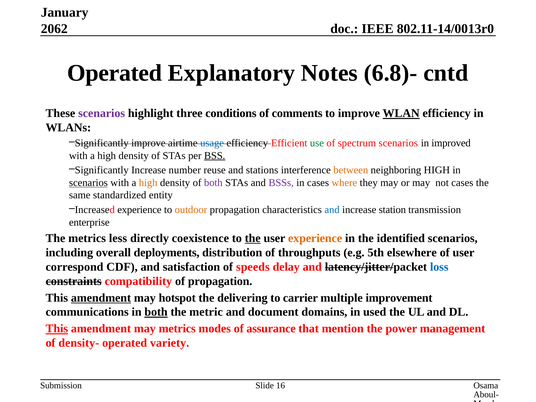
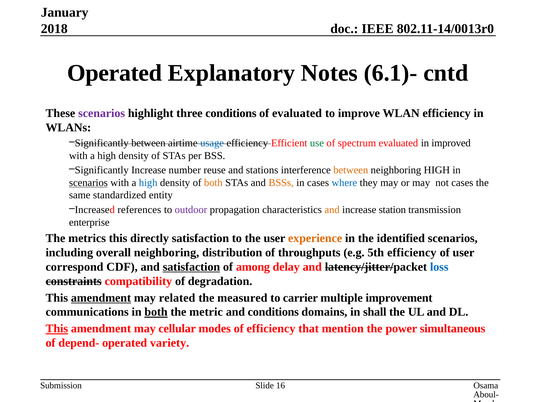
2062: 2062 -> 2018
6.8)-: 6.8)- -> 6.1)-
of comments: comments -> evaluated
WLAN underline: present -> none
Significantly improve: improve -> between
spectrum scenarios: scenarios -> evaluated
BSS underline: present -> none
high at (148, 183) colour: orange -> blue
both at (213, 183) colour: purple -> orange
BSSs colour: purple -> orange
where colour: orange -> blue
Increased experience: experience -> references
outdoor colour: orange -> purple
and at (332, 210) colour: blue -> orange
metrics less: less -> this
directly coexistence: coexistence -> satisfaction
the at (253, 238) underline: present -> none
overall deployments: deployments -> neighboring
5th elsewhere: elsewhere -> efficiency
satisfaction at (191, 267) underline: none -> present
speeds: speeds -> among
of propagation: propagation -> degradation
hotspot: hotspot -> related
delivering: delivering -> measured
and document: document -> conditions
used: used -> shall
may metrics: metrics -> cellular
of assurance: assurance -> efficiency
management: management -> simultaneous
density-: density- -> depend-
